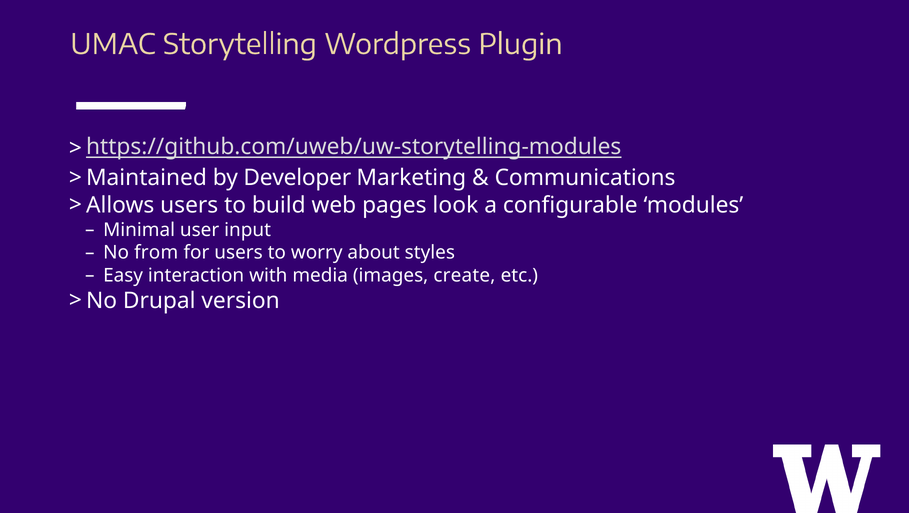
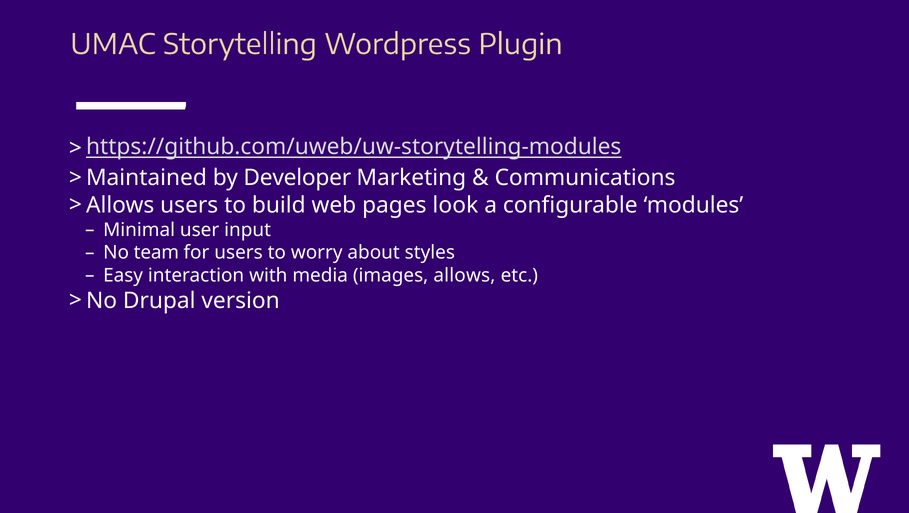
from: from -> team
create: create -> allows
